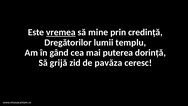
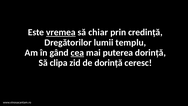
mine: mine -> chiar
cea underline: none -> present
grijă: grijă -> clipa
de pavăza: pavăza -> dorință
